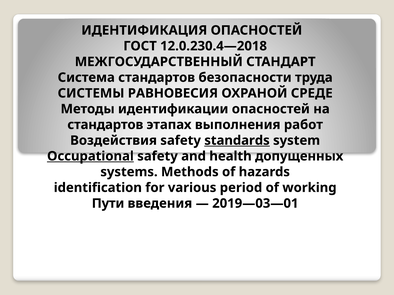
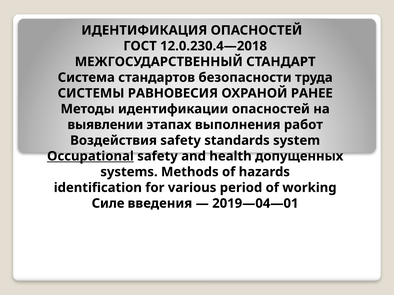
СРЕДЕ: СРЕДЕ -> РАНЕЕ
стандартов at (105, 125): стандартов -> выявлении
standards underline: present -> none
Пути: Пути -> Силе
2019—03—01: 2019—03—01 -> 2019—04—01
